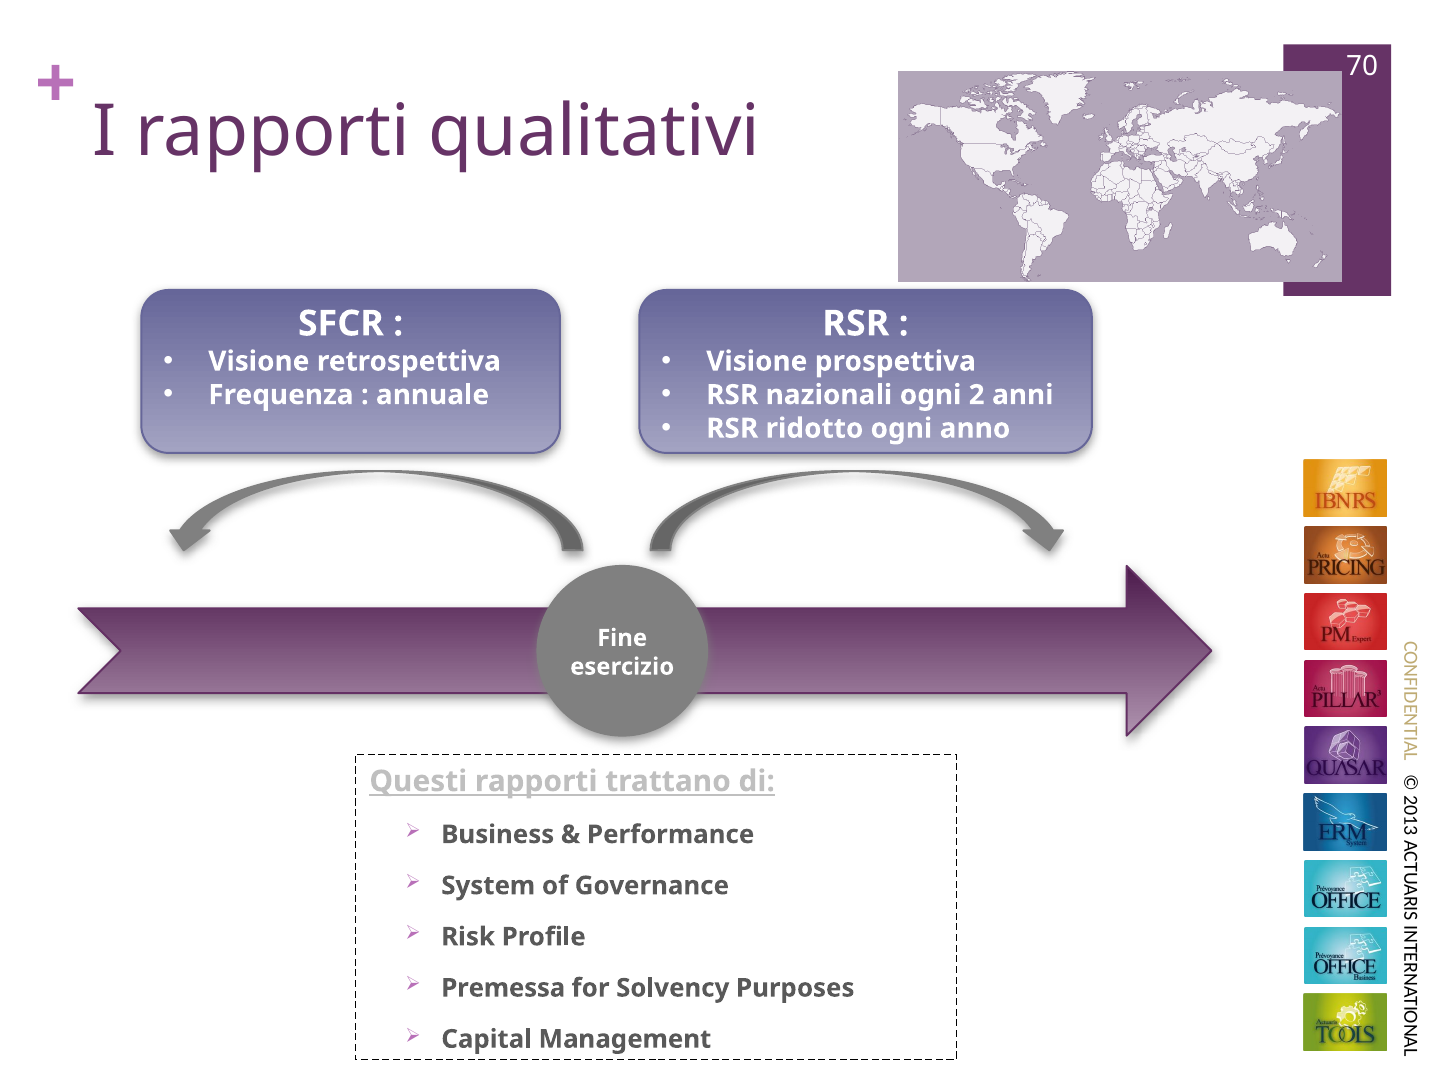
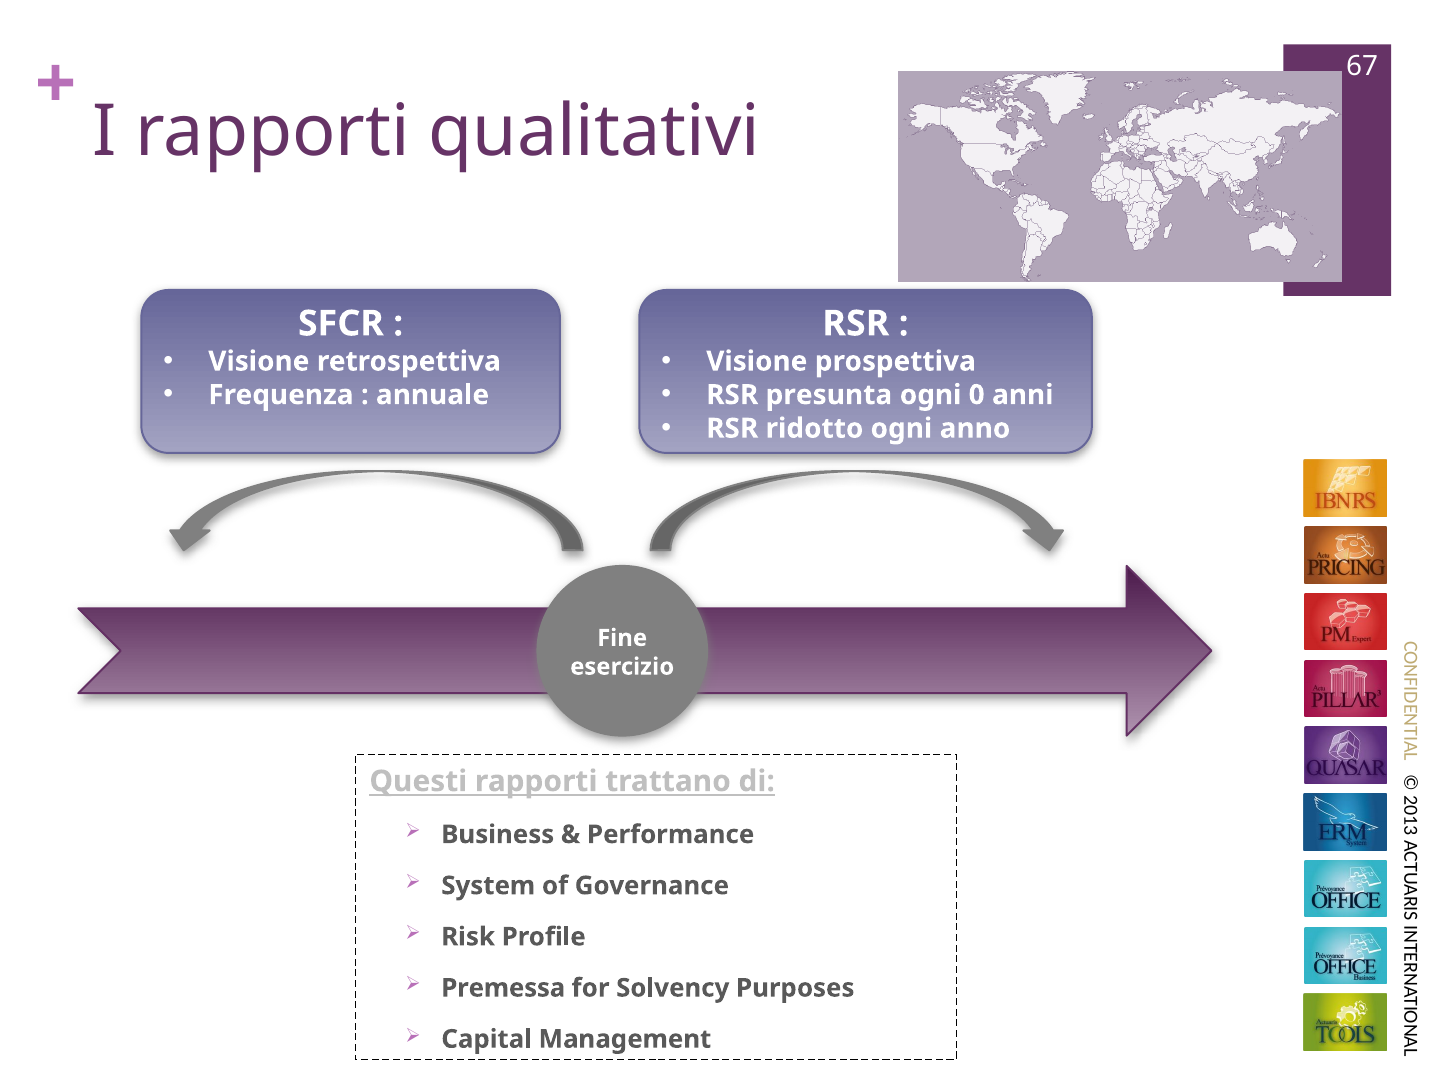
70: 70 -> 67
nazionali: nazionali -> presunta
ogni 2: 2 -> 0
